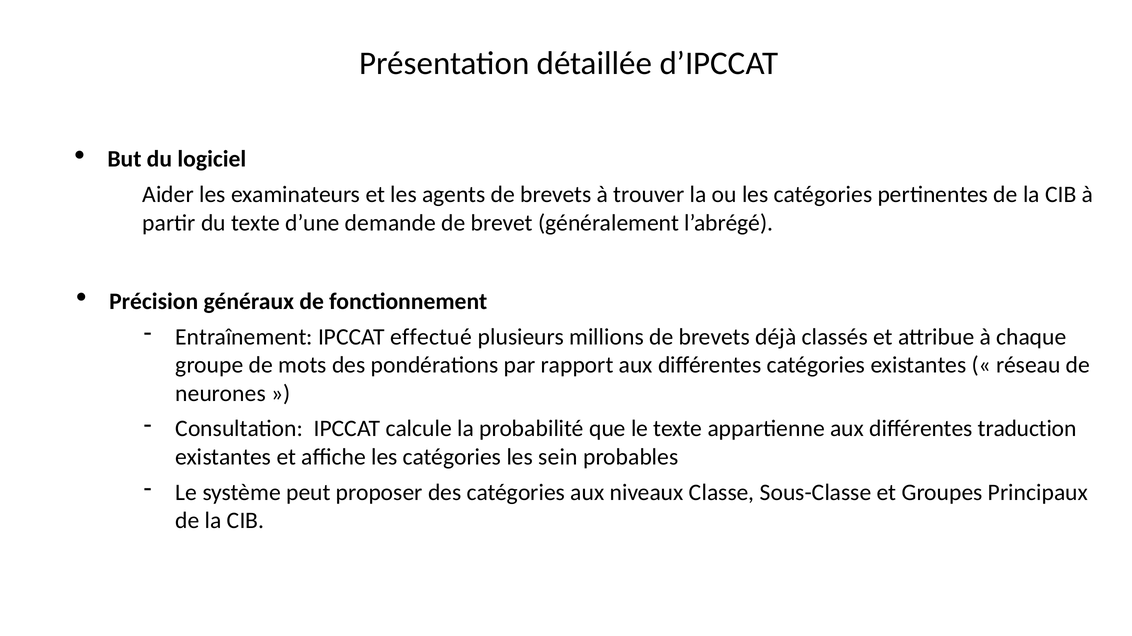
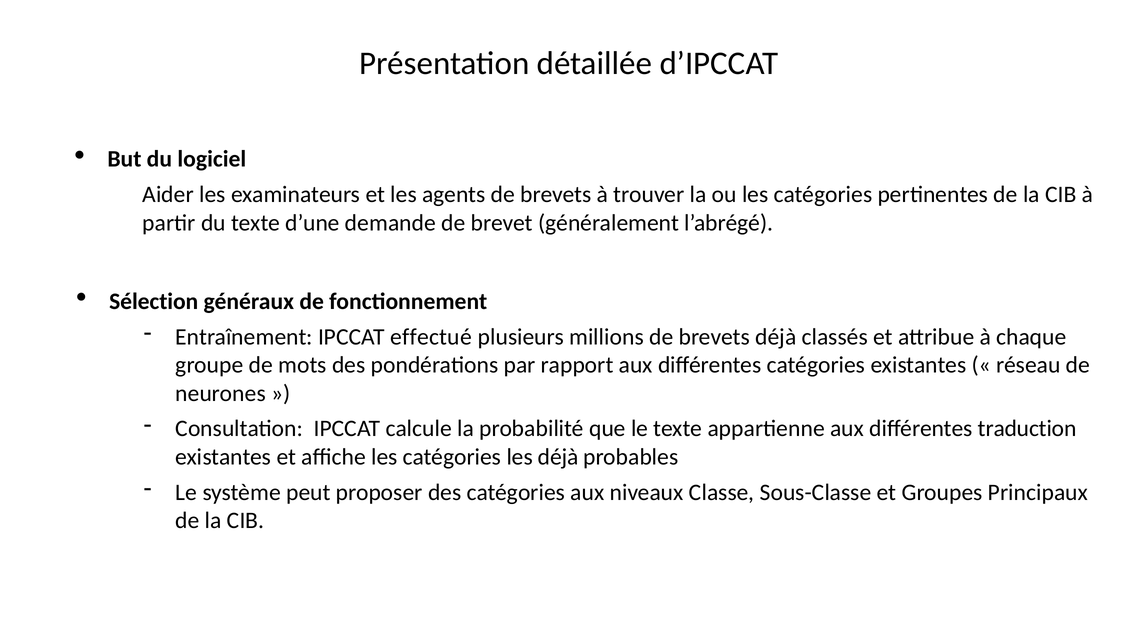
Précision: Précision -> Sélection
les sein: sein -> déjà
